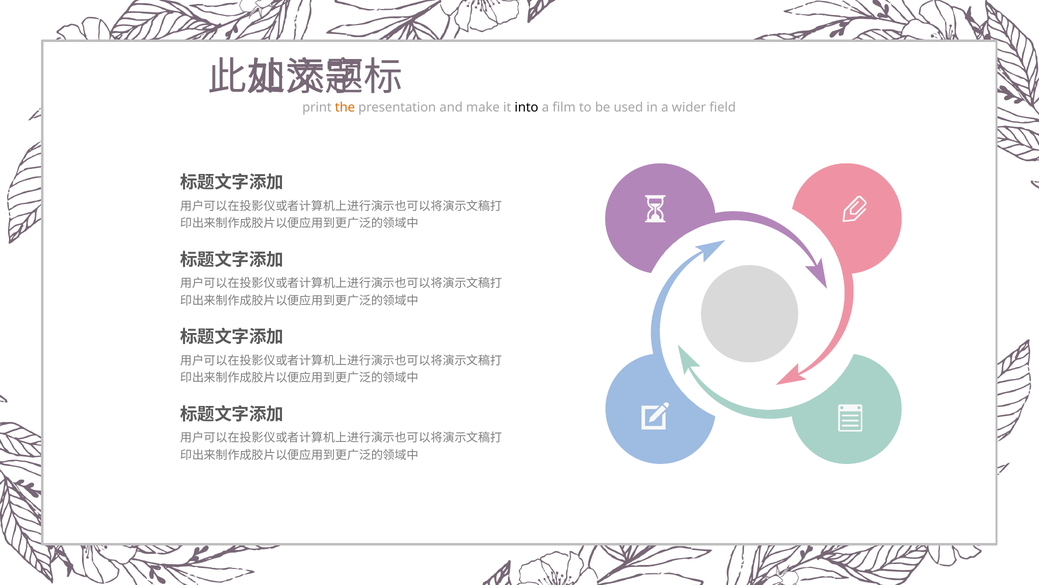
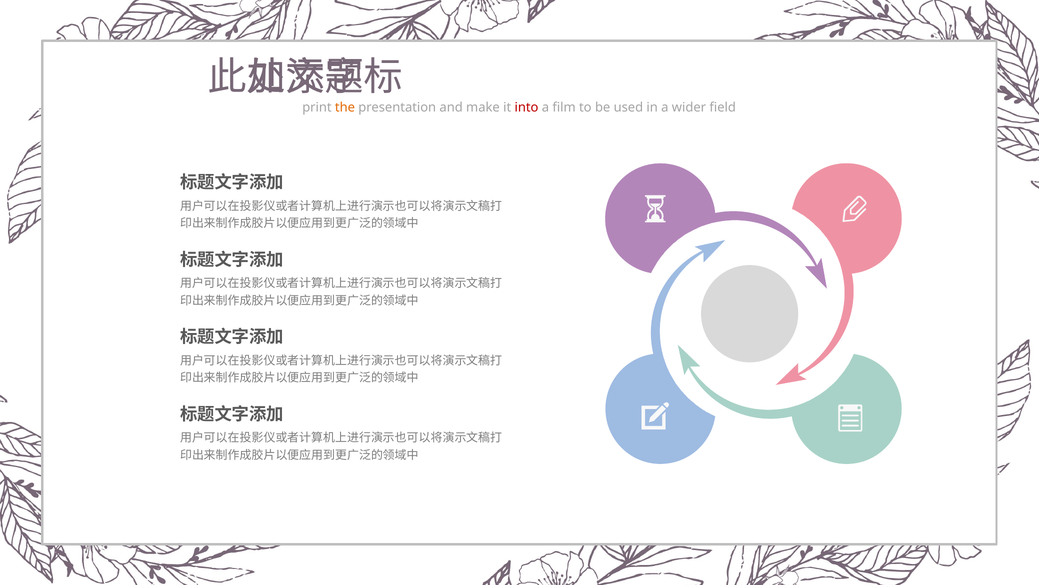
into colour: black -> red
